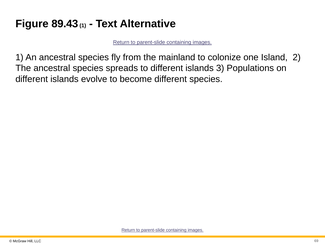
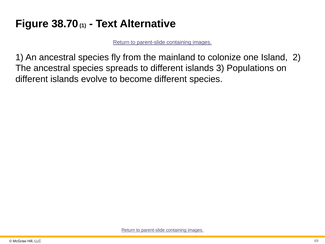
89.43: 89.43 -> 38.70
